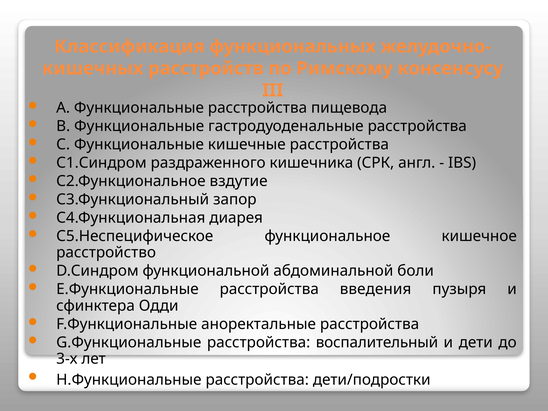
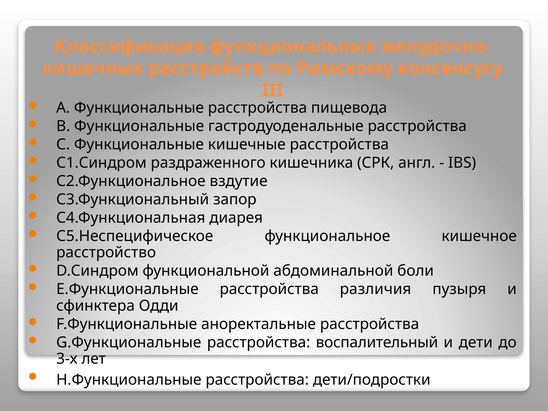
введения: введения -> различия
